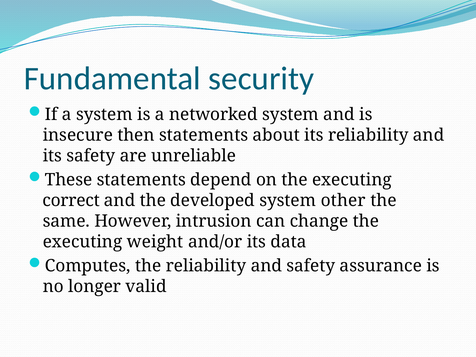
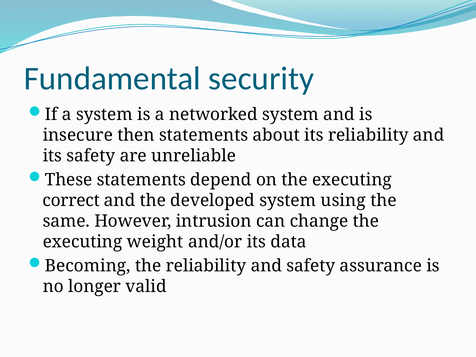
other: other -> using
Computes: Computes -> Becoming
